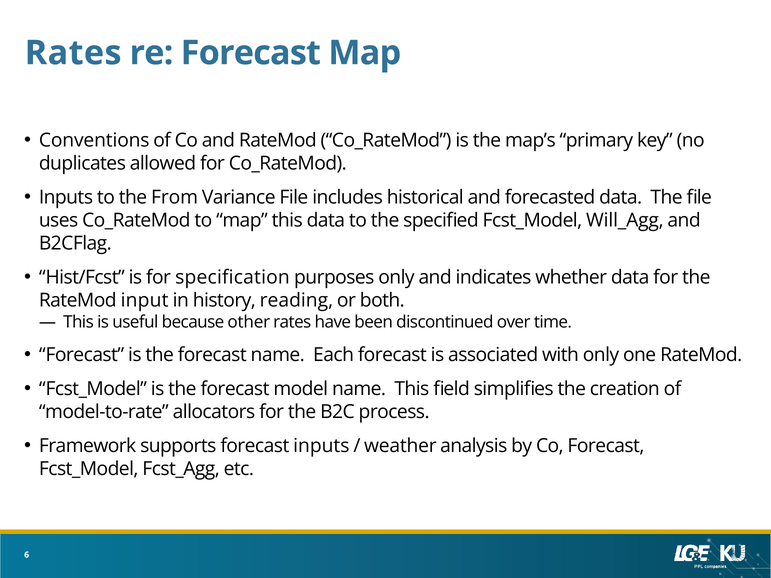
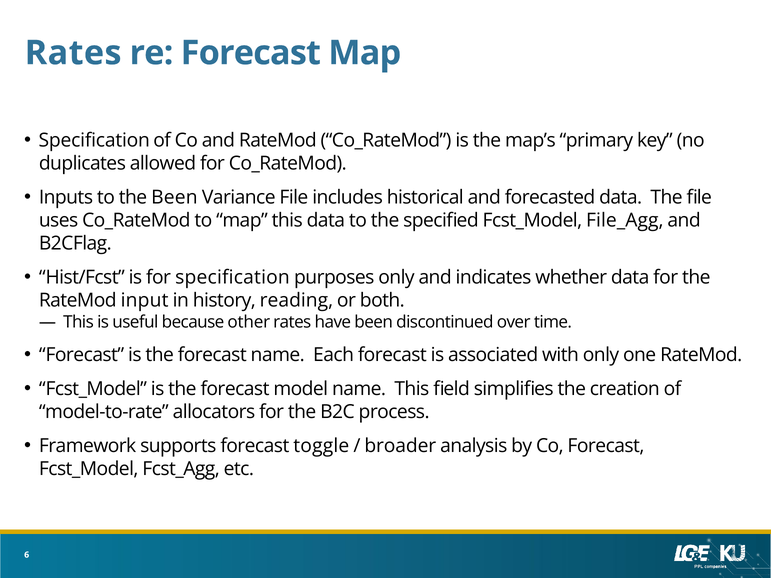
Conventions at (94, 140): Conventions -> Specification
the From: From -> Been
Will_Agg: Will_Agg -> File_Agg
forecast inputs: inputs -> toggle
weather: weather -> broader
